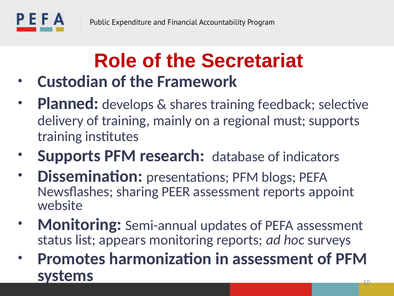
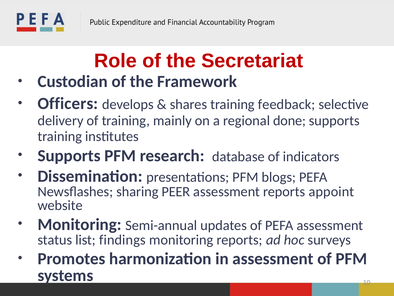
Planned: Planned -> Officers
must: must -> done
appears: appears -> findings
